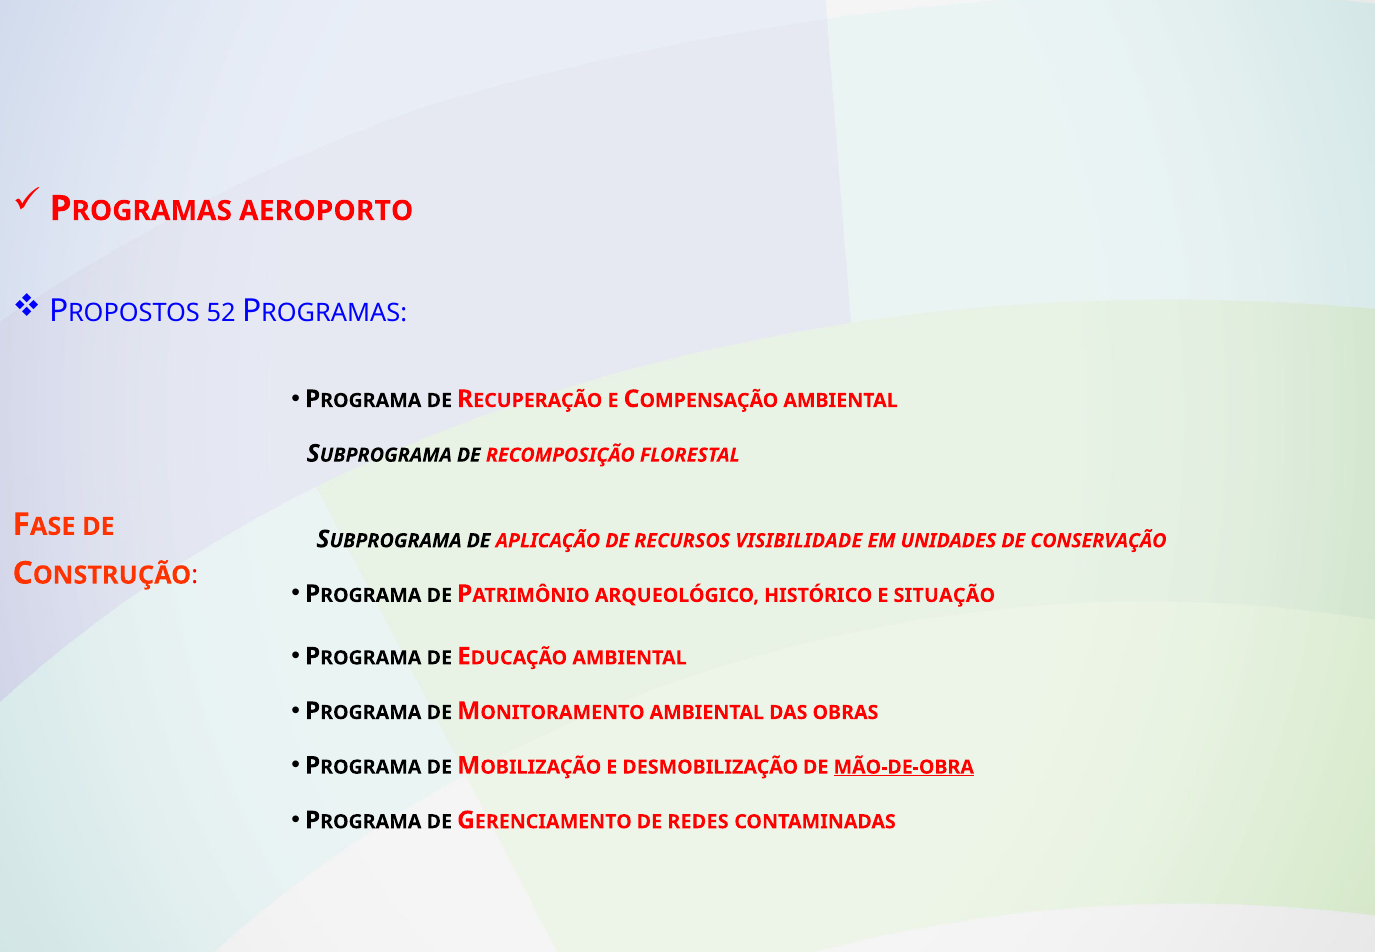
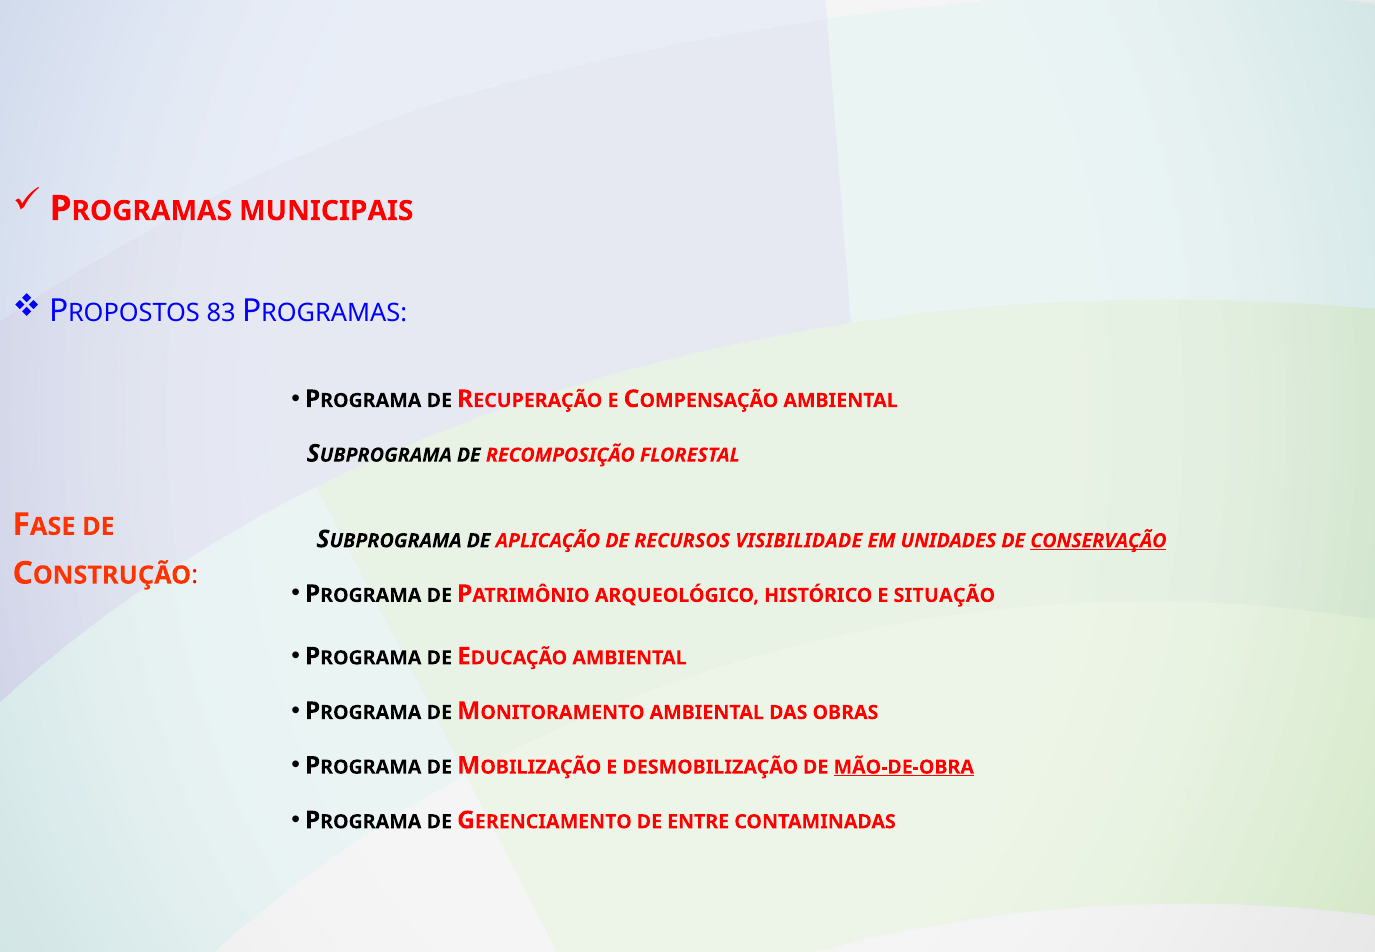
AEROPORTO: AEROPORTO -> MUNICIPAIS
52: 52 -> 83
CONSERVAÇÃO underline: none -> present
REDES: REDES -> ENTRE
